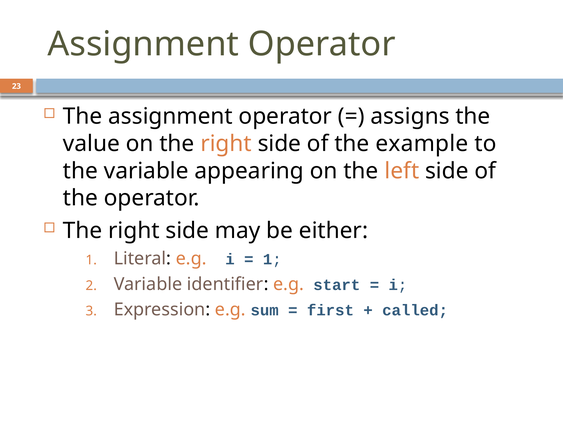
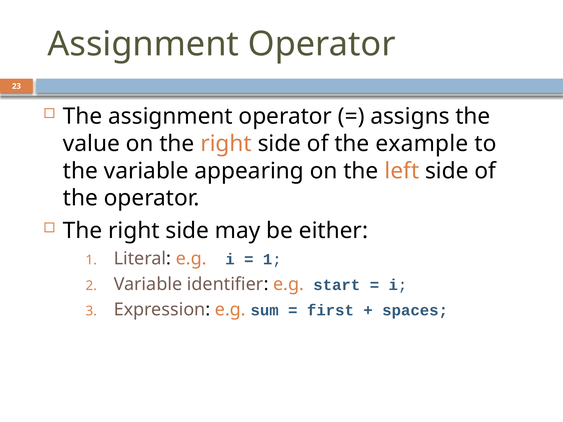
called: called -> spaces
